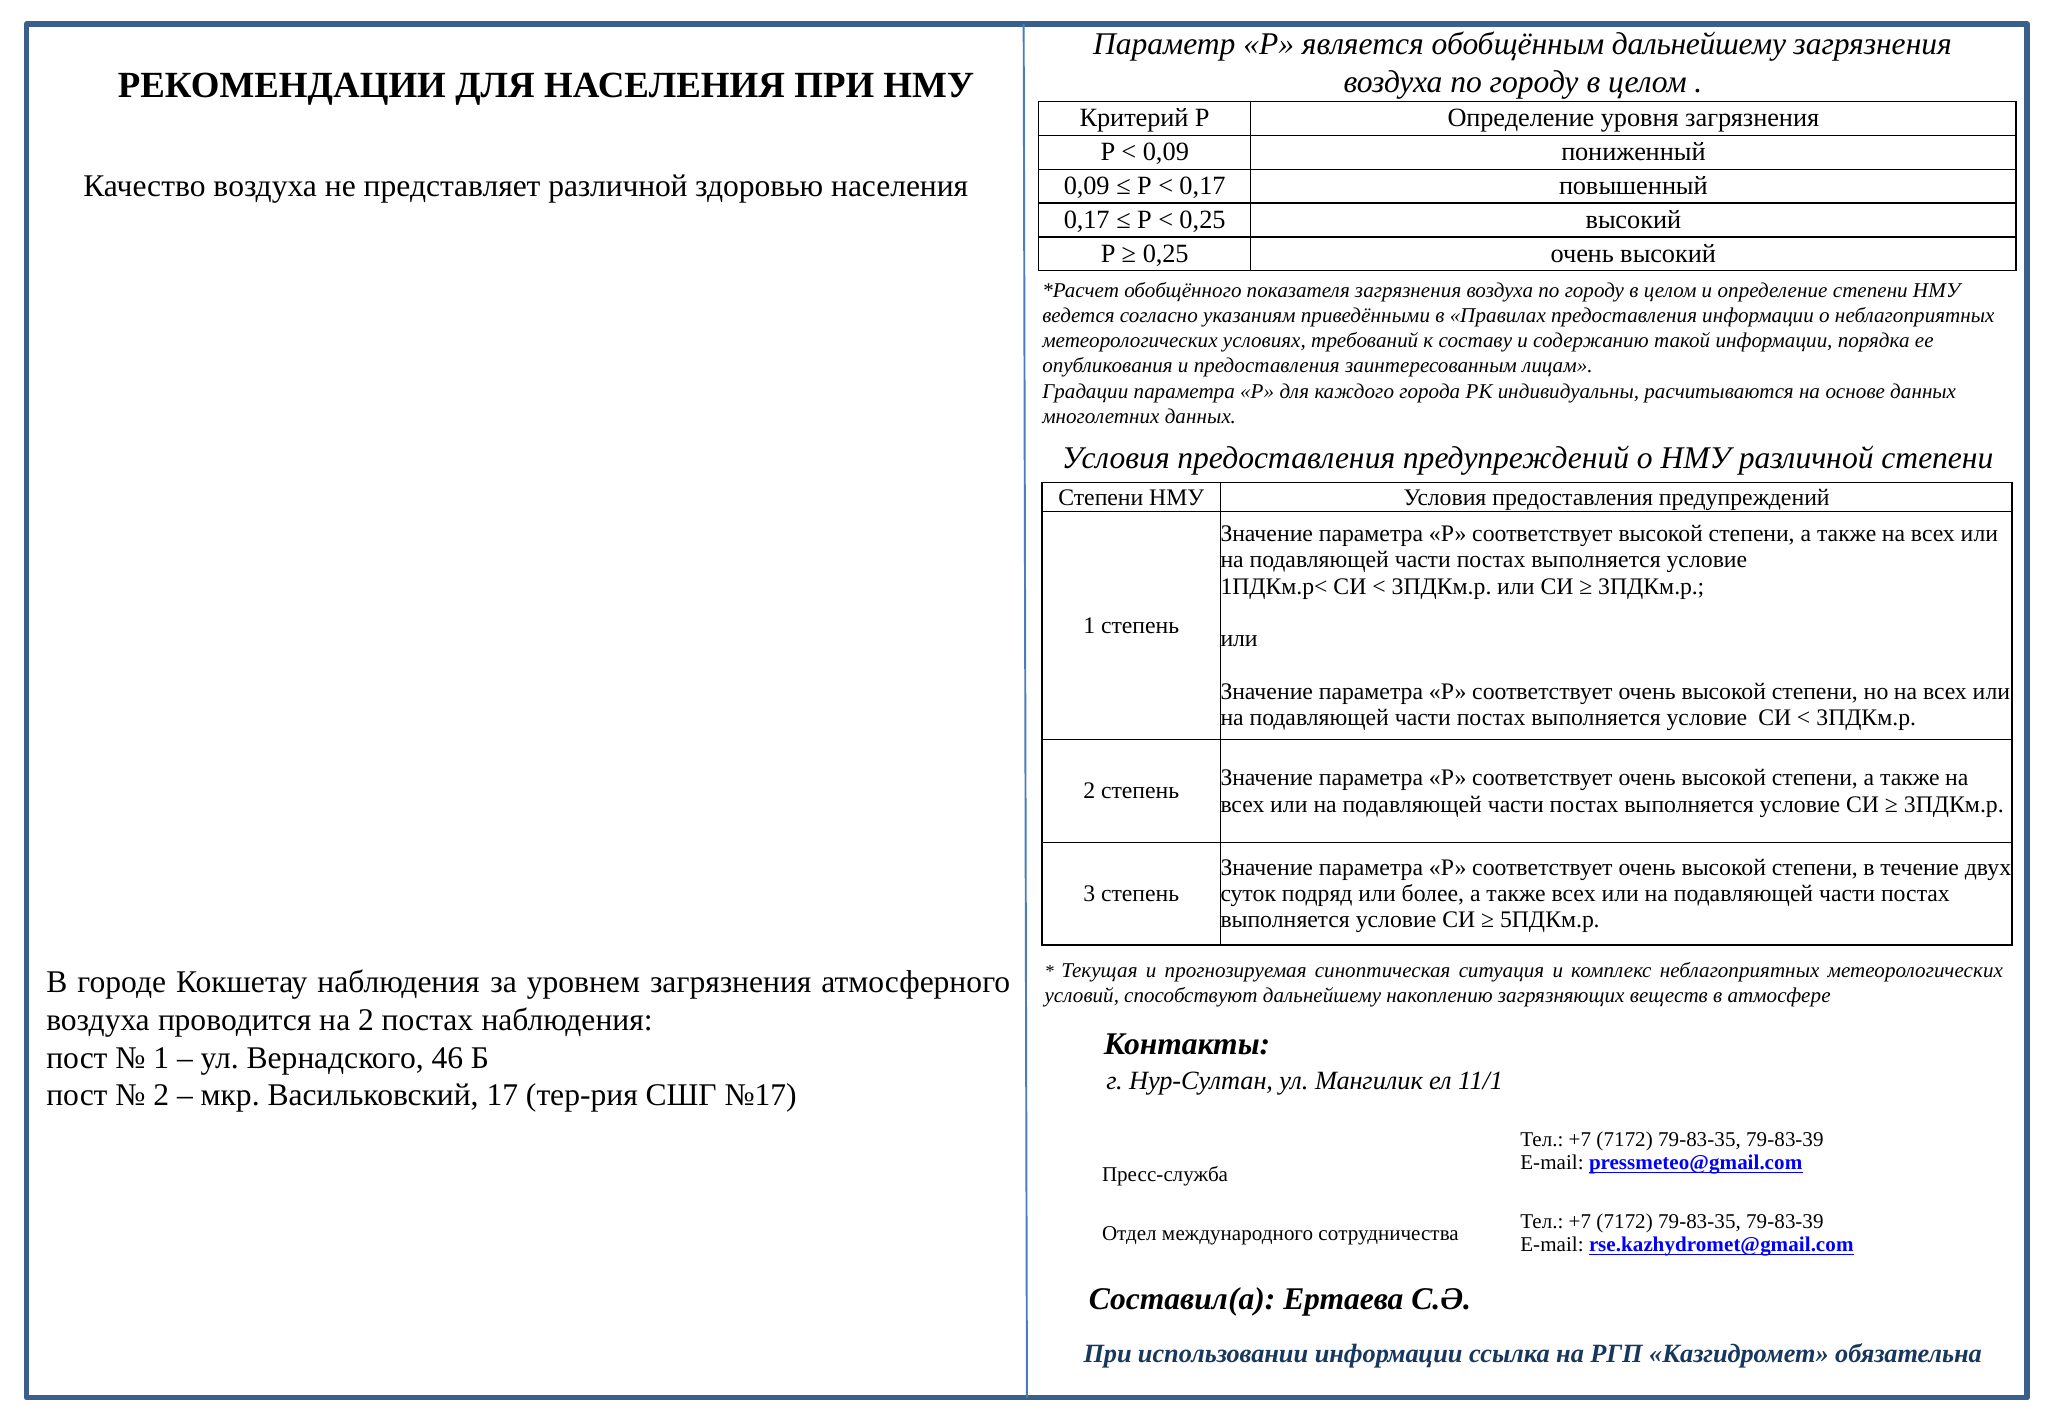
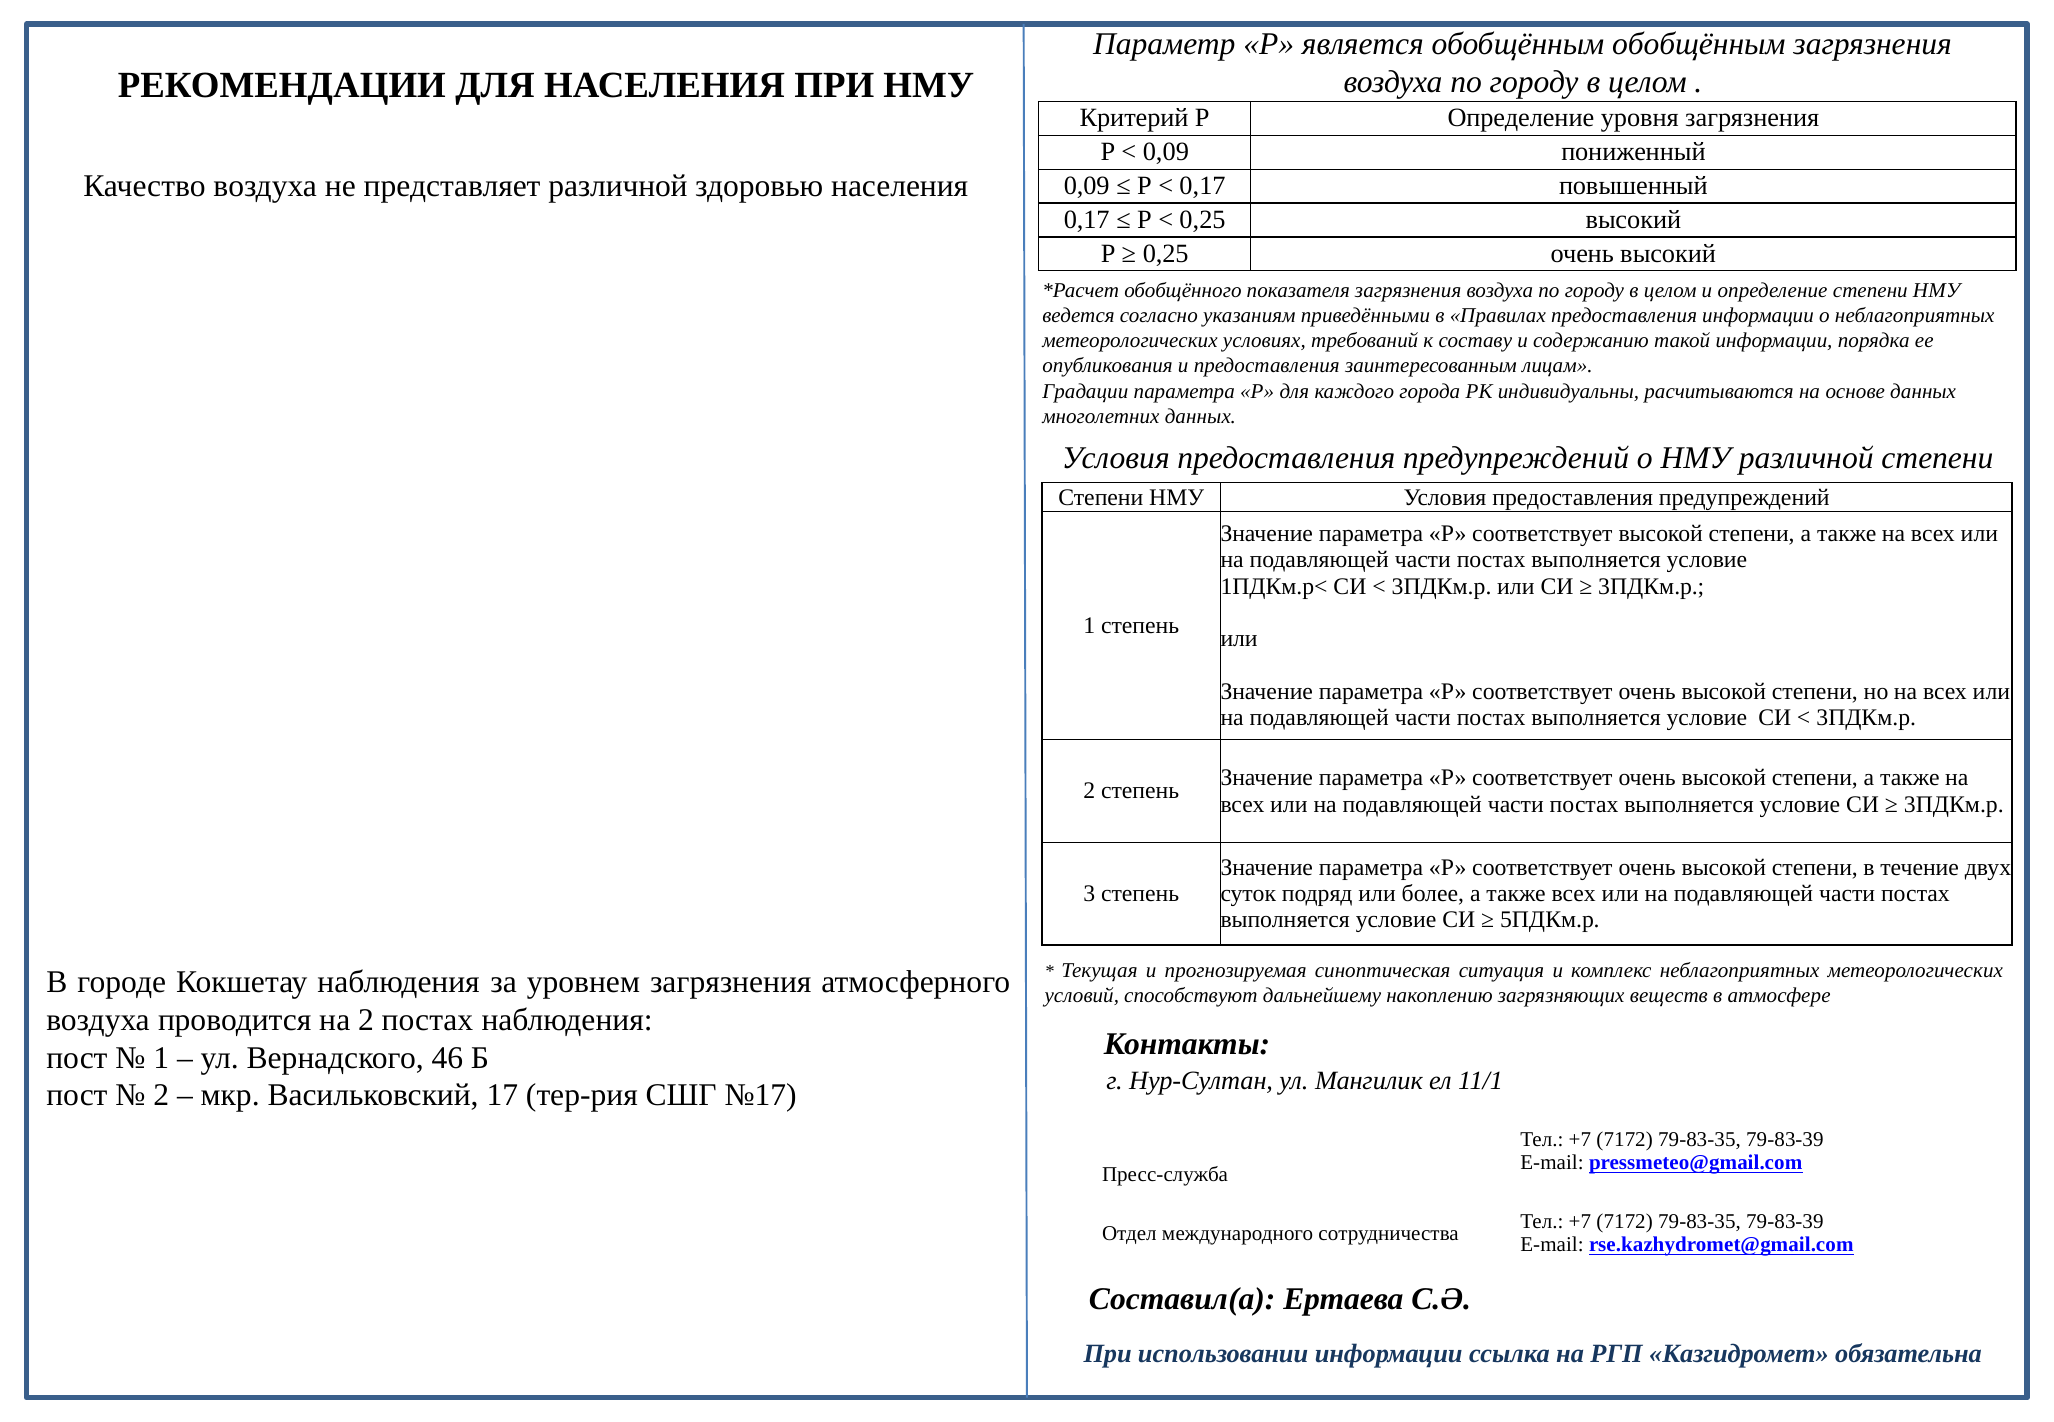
обобщённым дальнейшему: дальнейшему -> обобщённым
